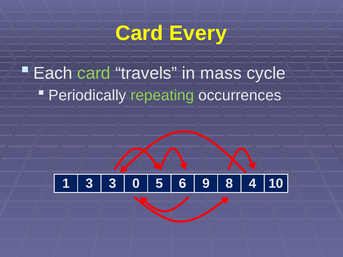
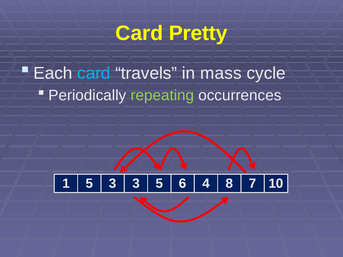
Every: Every -> Pretty
card at (94, 73) colour: light green -> light blue
1 3: 3 -> 5
3 0: 0 -> 3
9: 9 -> 4
4: 4 -> 7
